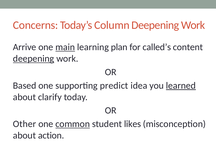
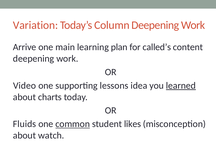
Concerns: Concerns -> Variation
main underline: present -> none
deepening at (34, 59) underline: present -> none
Based: Based -> Video
predict: predict -> lessons
clarify: clarify -> charts
Other: Other -> Fluids
action: action -> watch
